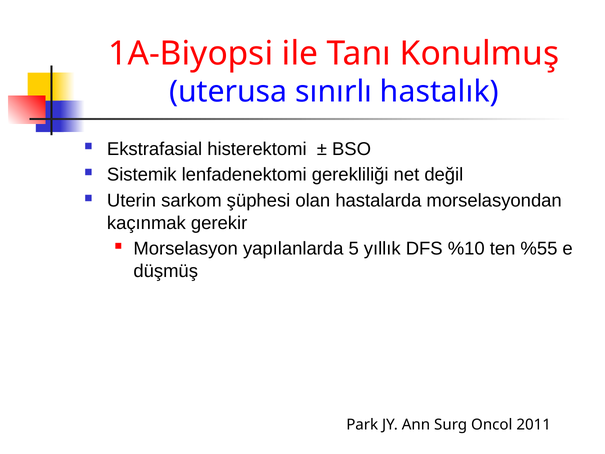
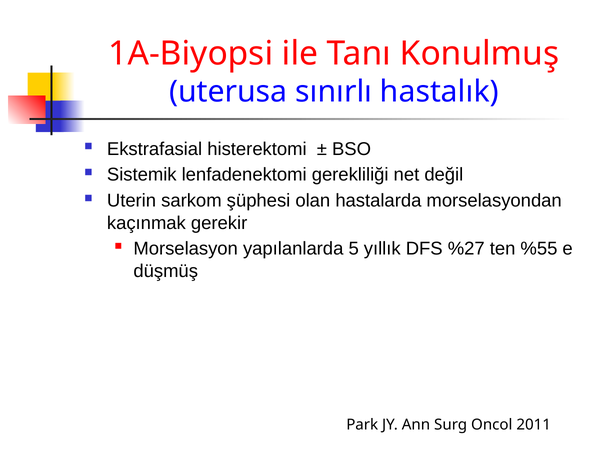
%10: %10 -> %27
